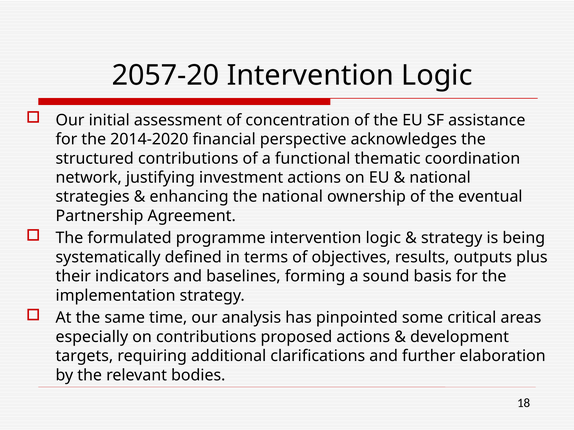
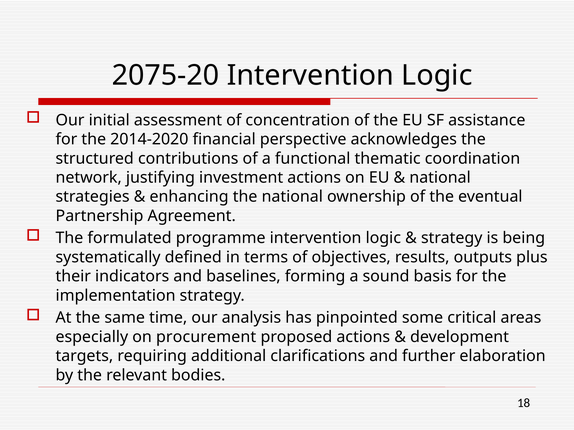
2057-20: 2057-20 -> 2075-20
on contributions: contributions -> procurement
